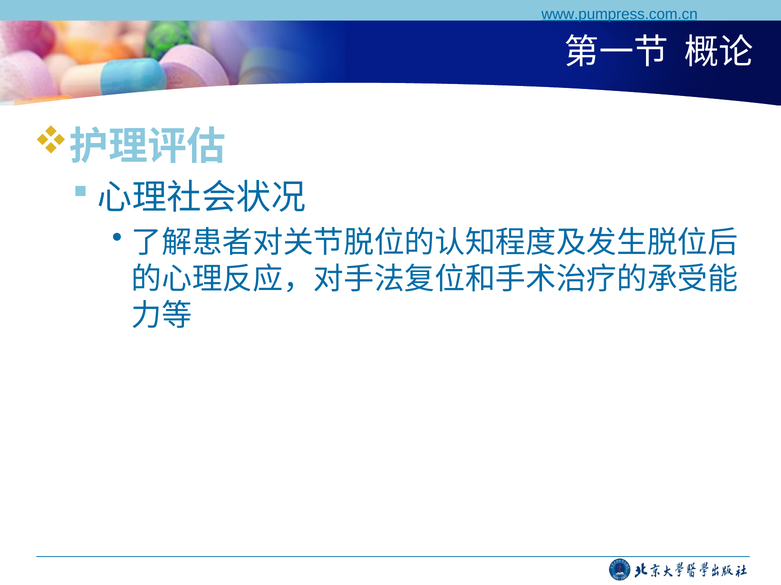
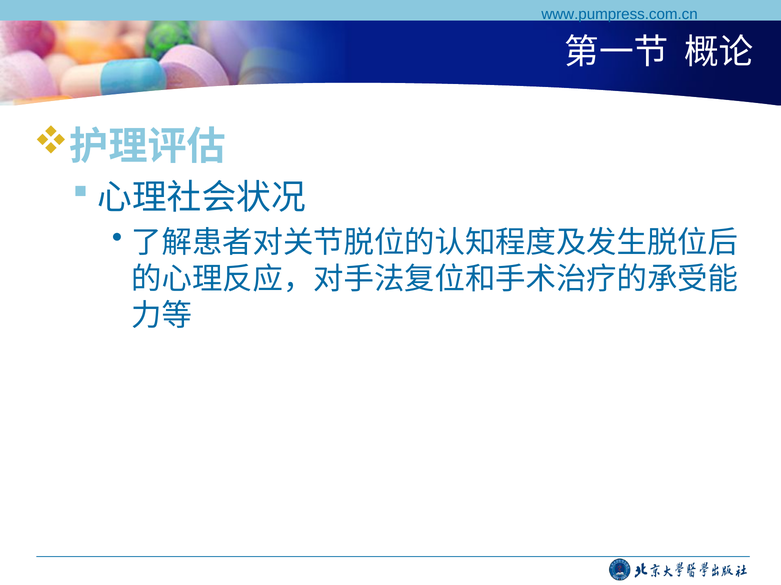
www.pumpress.com.cn underline: present -> none
